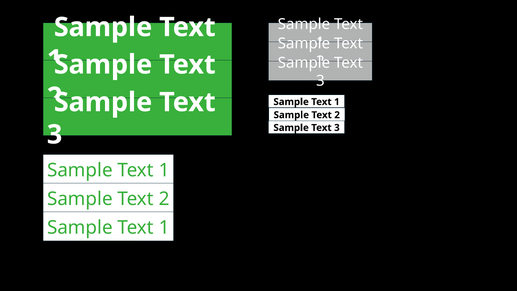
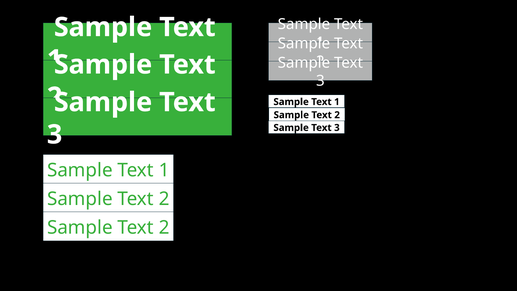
1 at (164, 227): 1 -> 2
